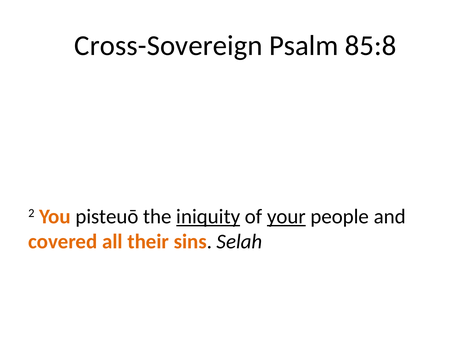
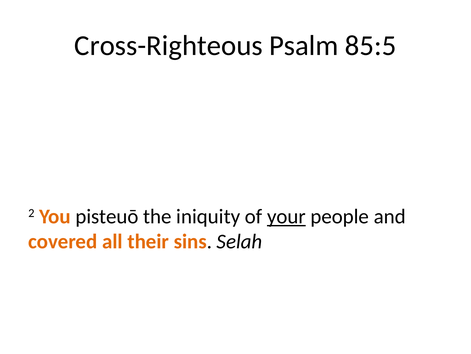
Cross-Sovereign: Cross-Sovereign -> Cross-Righteous
85:8: 85:8 -> 85:5
iniquity underline: present -> none
